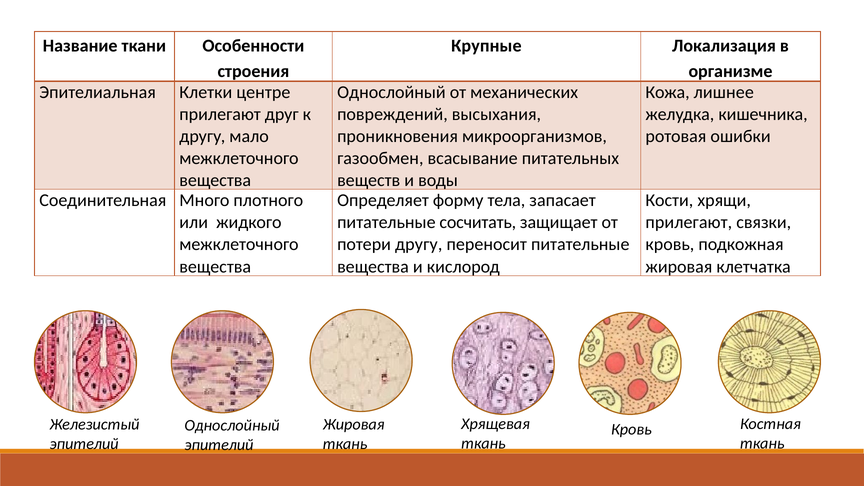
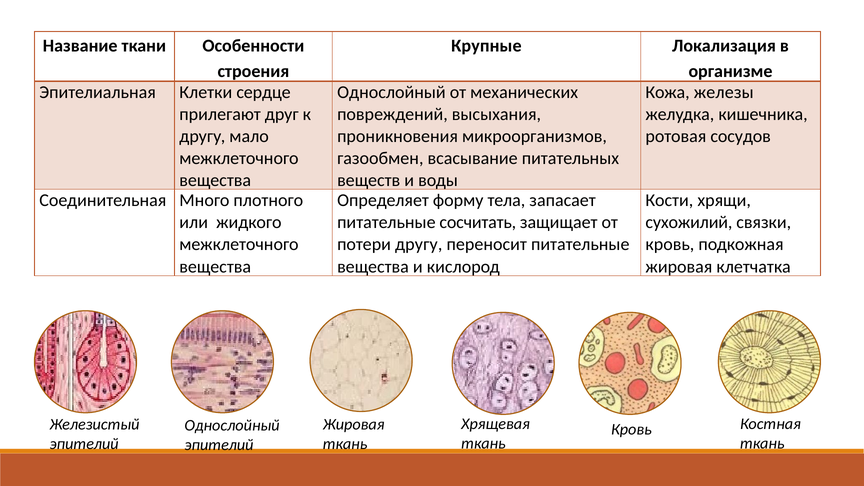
центре: центре -> сердце
лишнее: лишнее -> железы
ошибки: ошибки -> сосудов
прилегают at (689, 222): прилегают -> сухожилий
